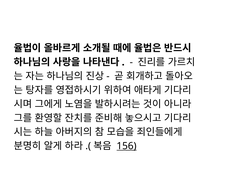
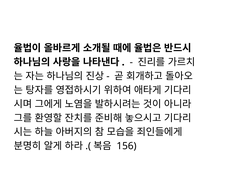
156 underline: present -> none
